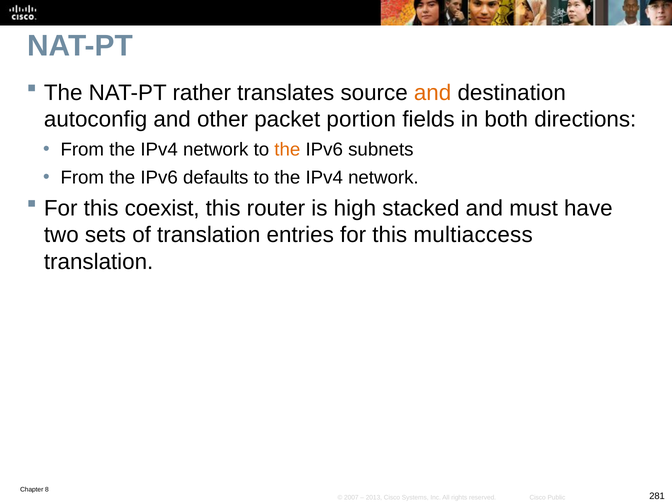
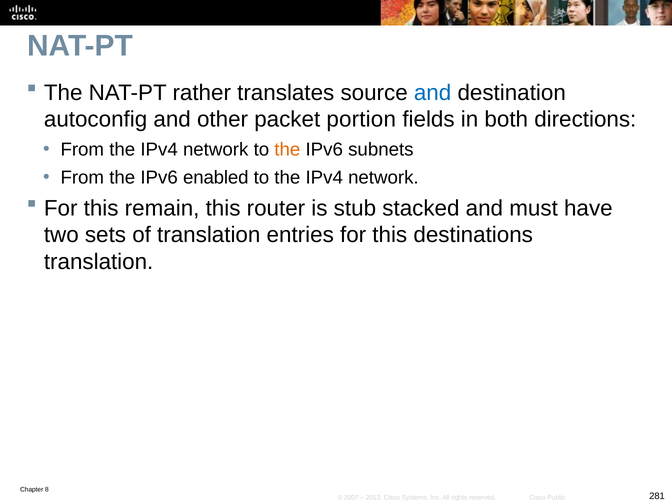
and at (433, 93) colour: orange -> blue
defaults: defaults -> enabled
coexist: coexist -> remain
high: high -> stub
multiaccess: multiaccess -> destinations
